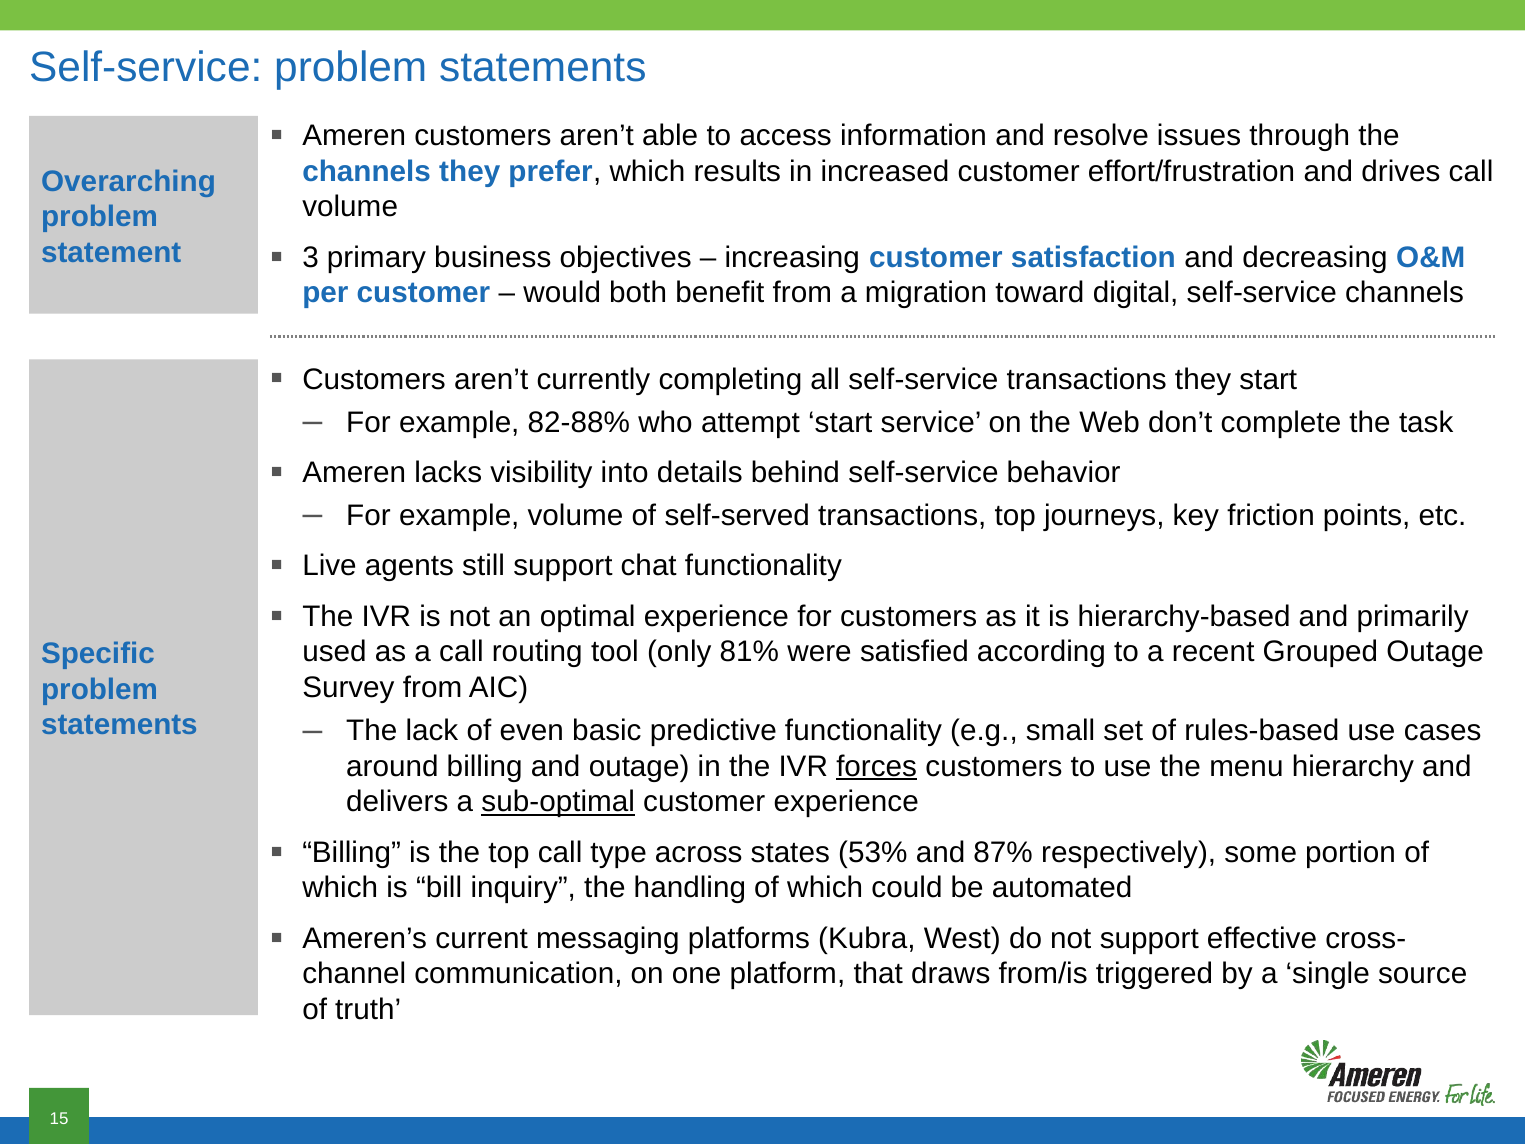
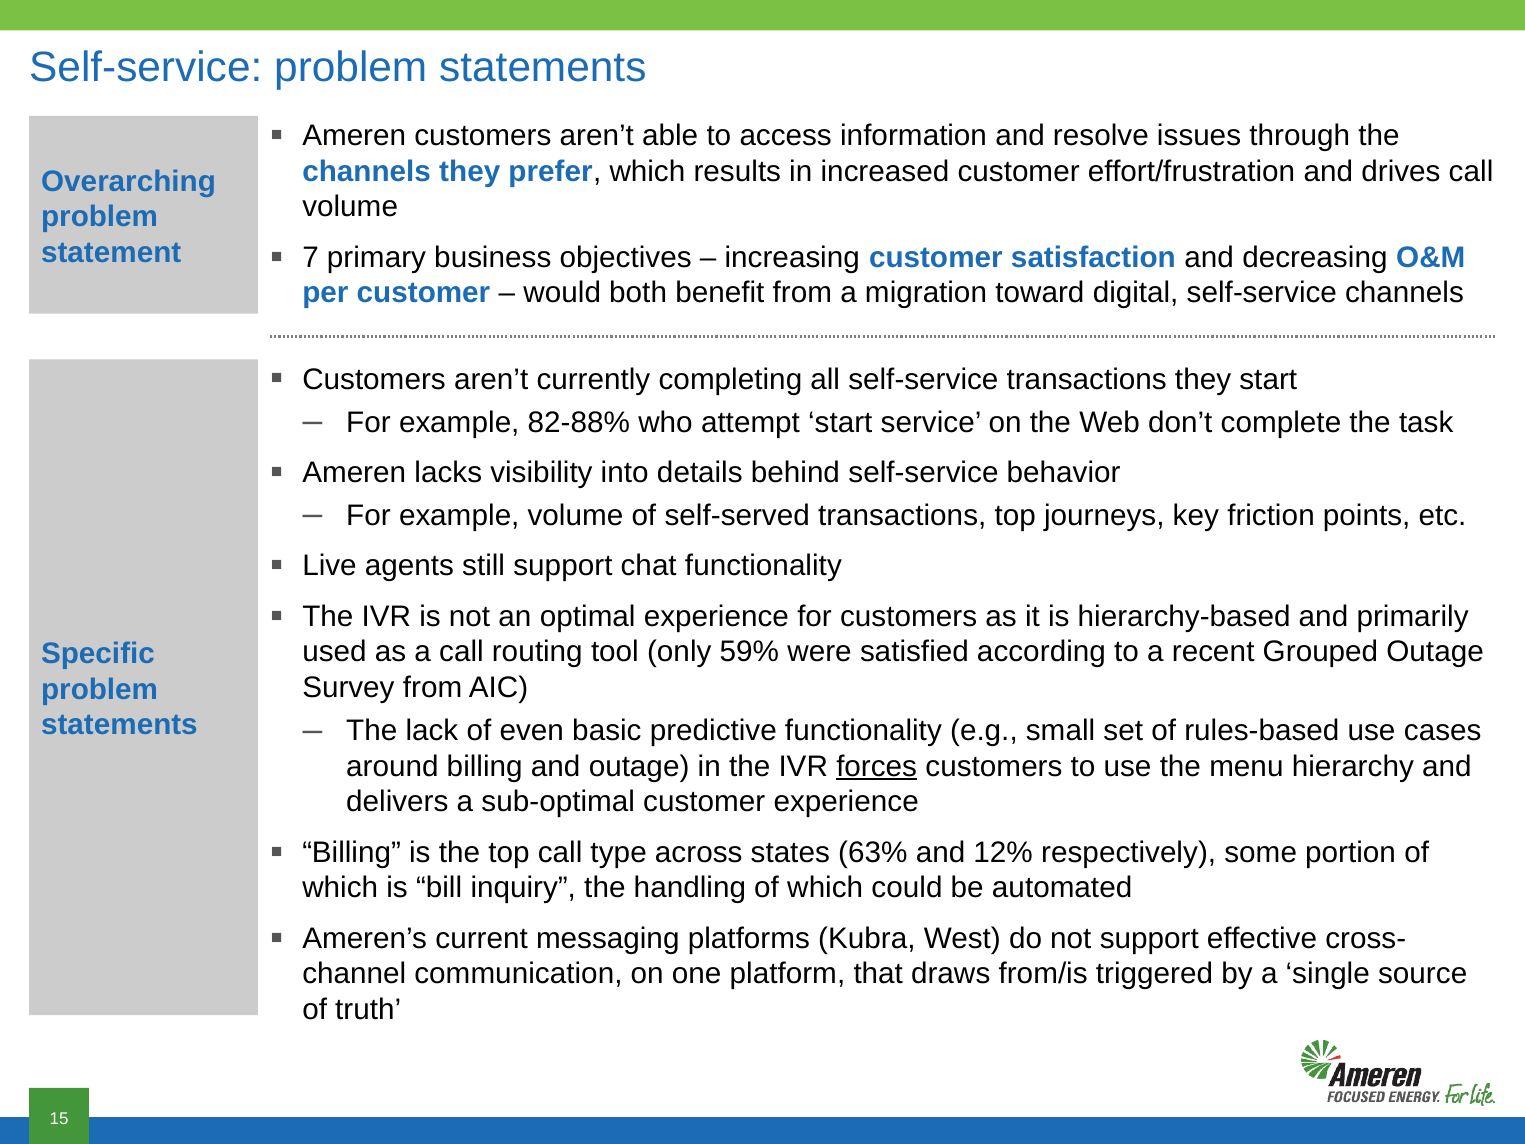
3: 3 -> 7
81%: 81% -> 59%
sub-optimal underline: present -> none
53%: 53% -> 63%
87%: 87% -> 12%
